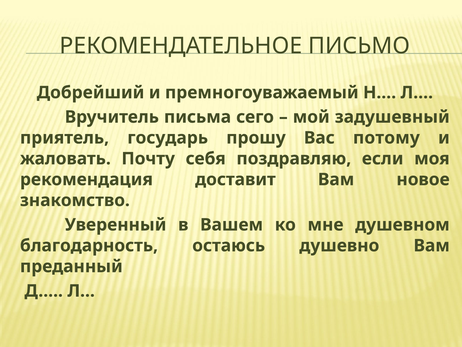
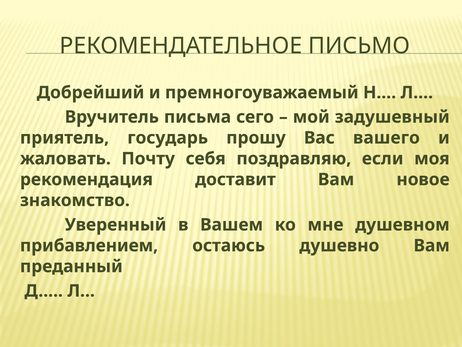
потому: потому -> вашего
благодарность: благодарность -> прибавлением
